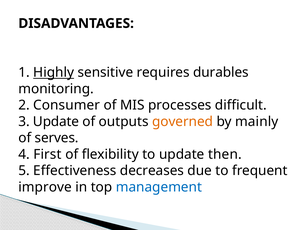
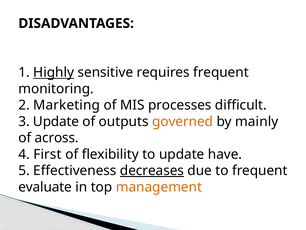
requires durables: durables -> frequent
Consumer: Consumer -> Marketing
serves: serves -> across
then: then -> have
decreases underline: none -> present
improve: improve -> evaluate
management colour: blue -> orange
